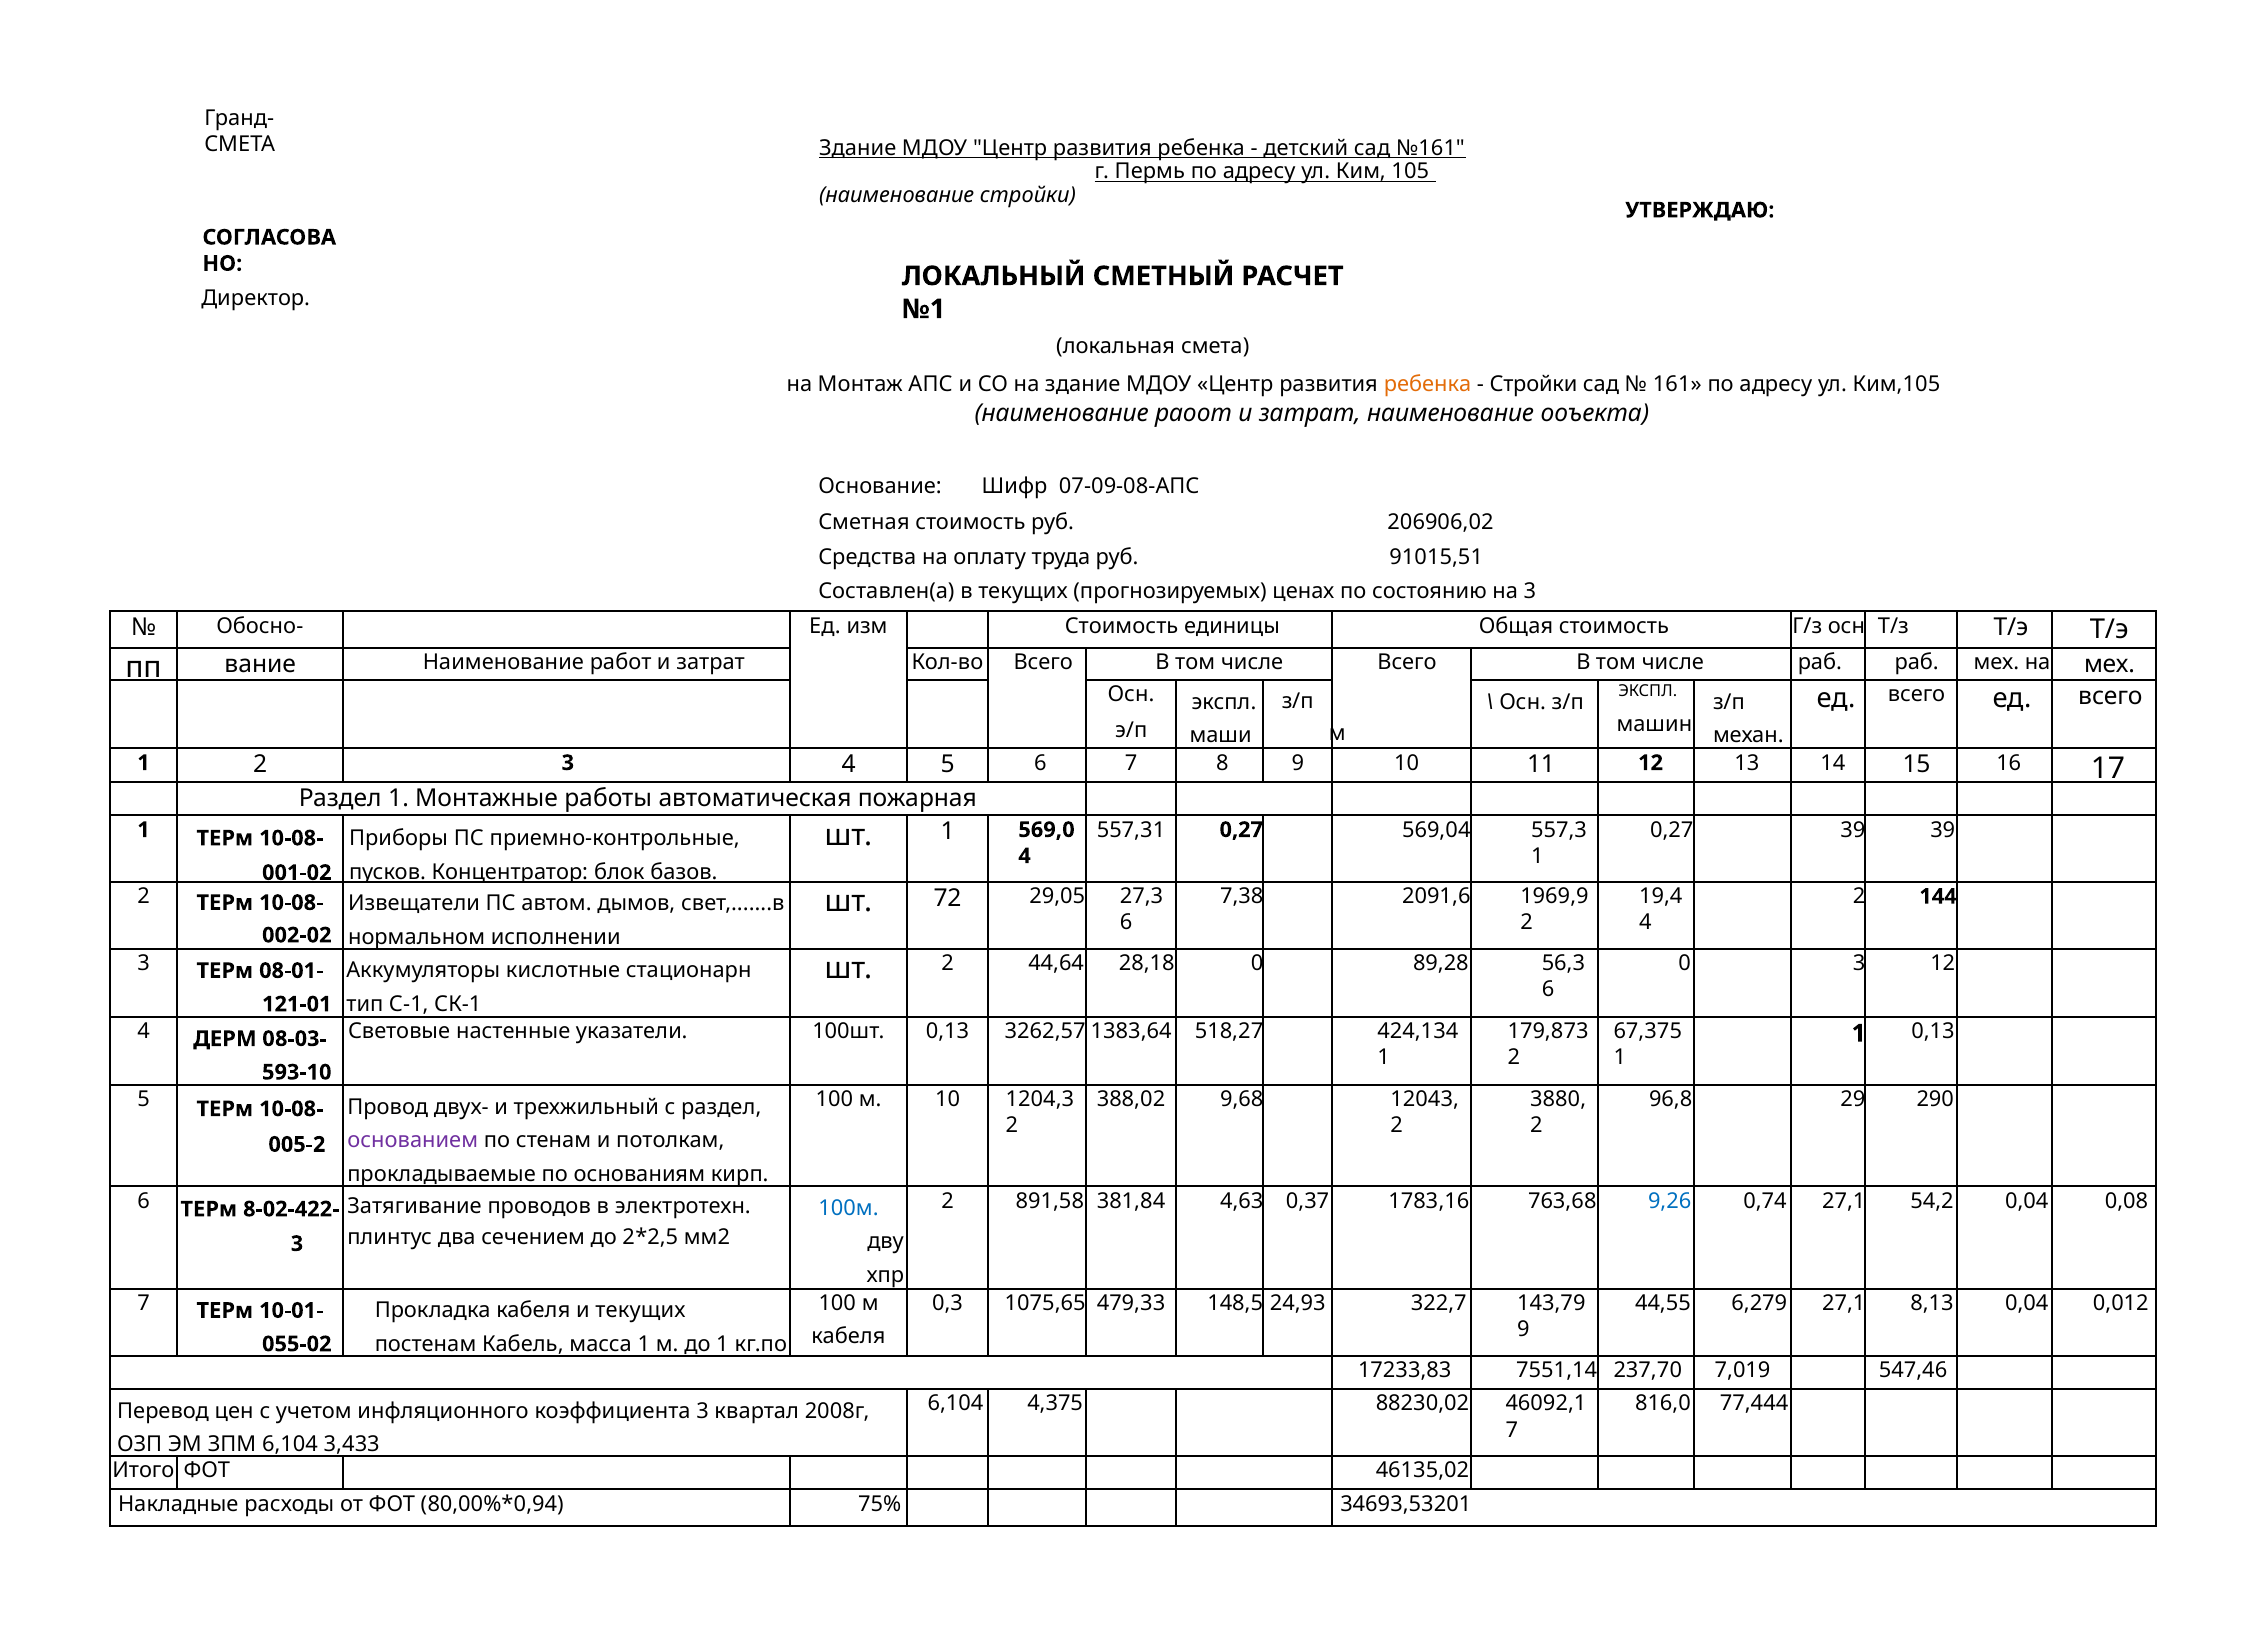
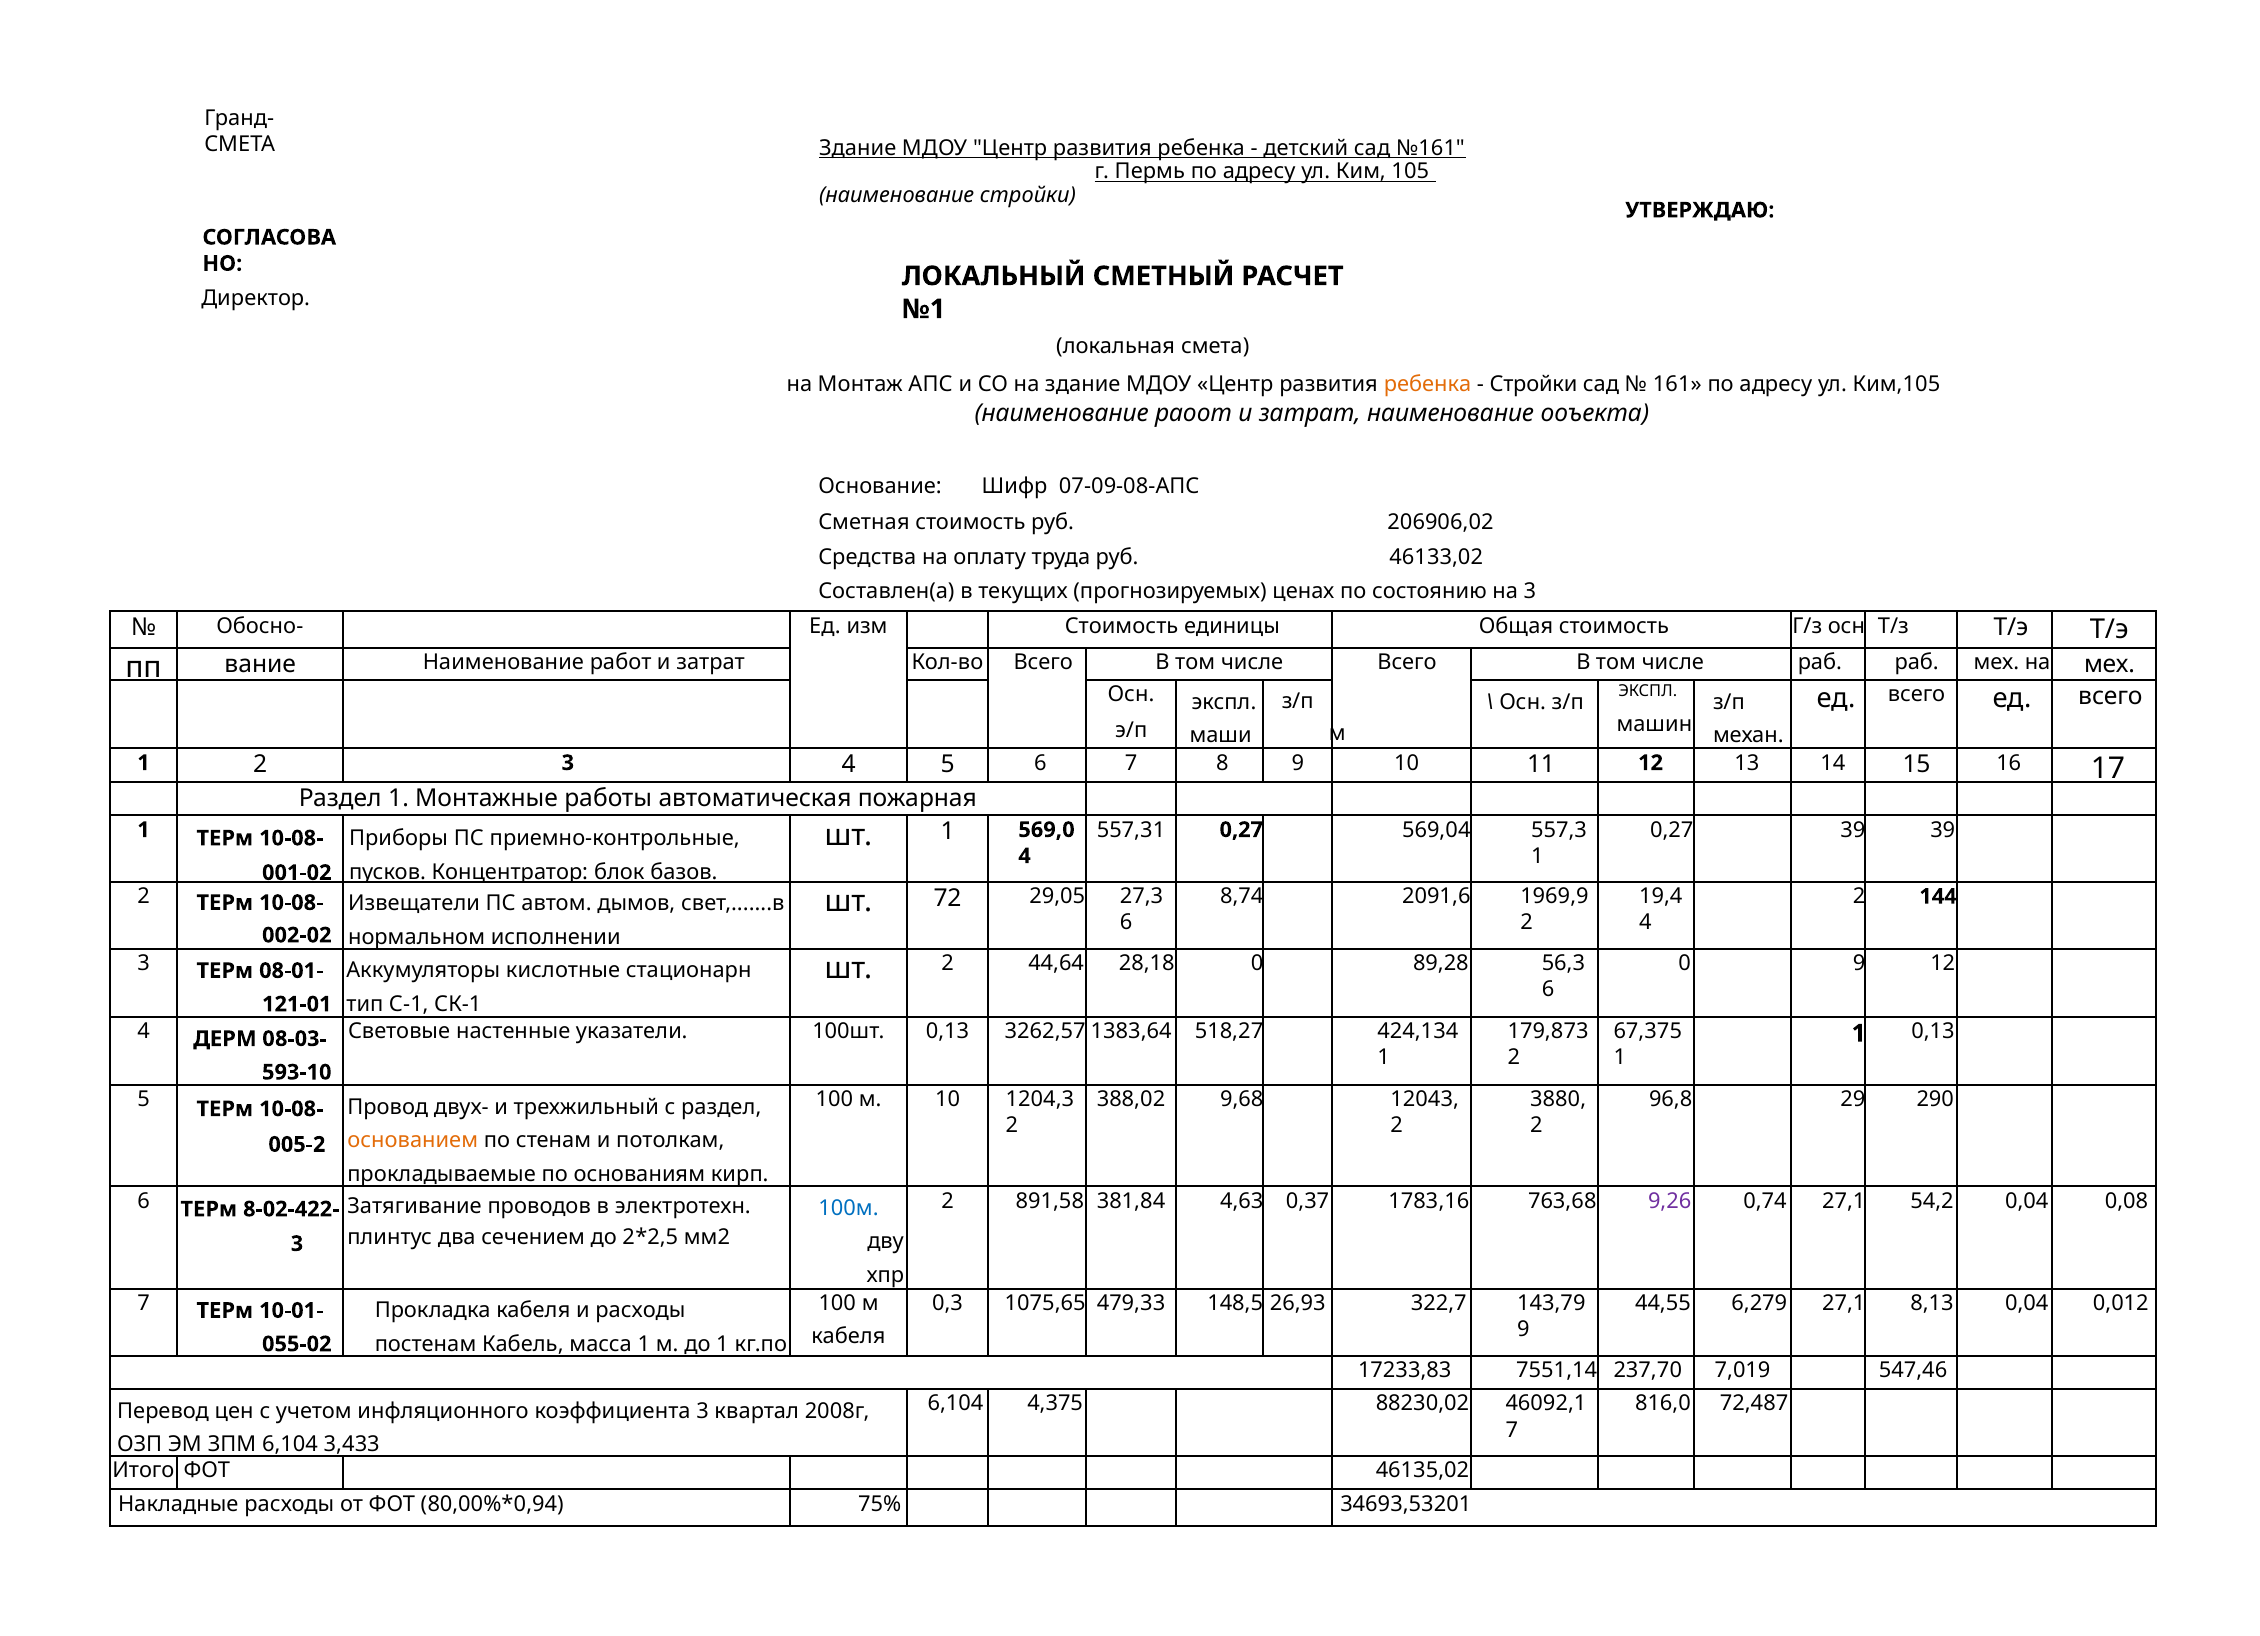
91015,51: 91015,51 -> 46133,02
7,38: 7,38 -> 8,74
0 3: 3 -> 9
основанием colour: purple -> orange
9,26 colour: blue -> purple
24,93: 24,93 -> 26,93
и текущих: текущих -> расходы
77,444: 77,444 -> 72,487
